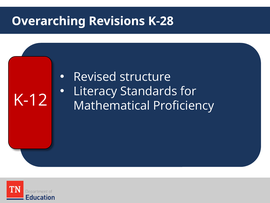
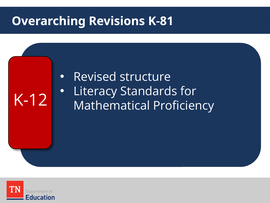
K-28: K-28 -> K-81
